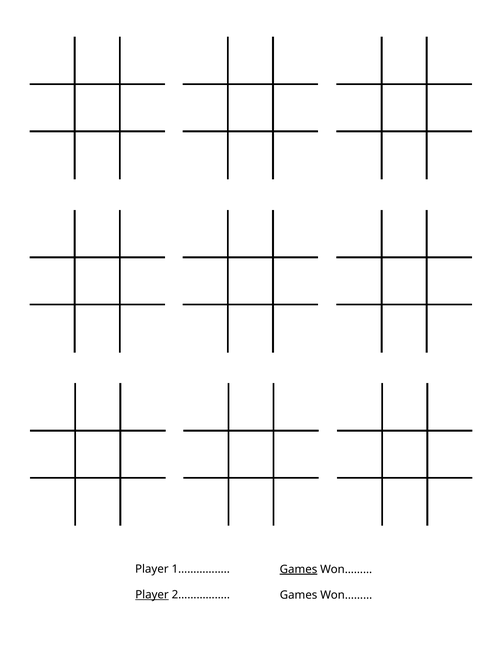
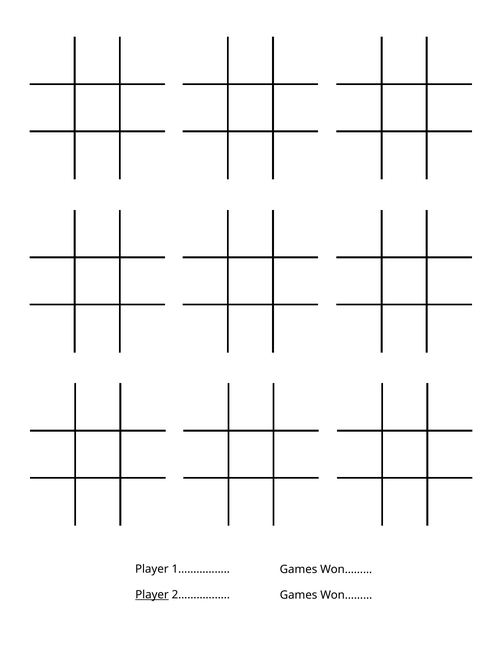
Games at (298, 569) underline: present -> none
